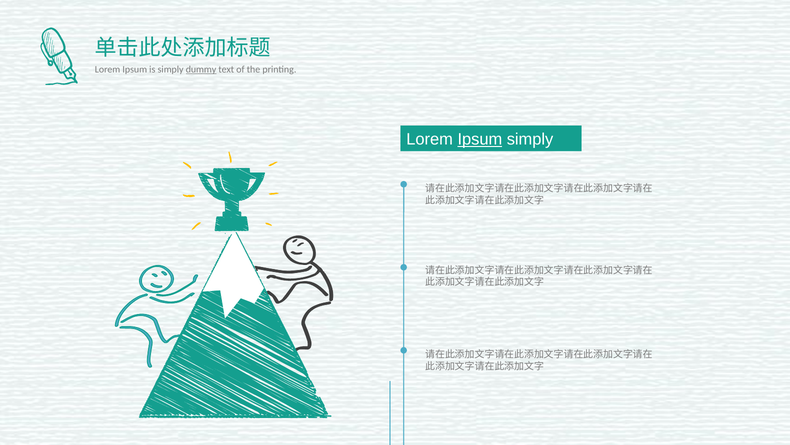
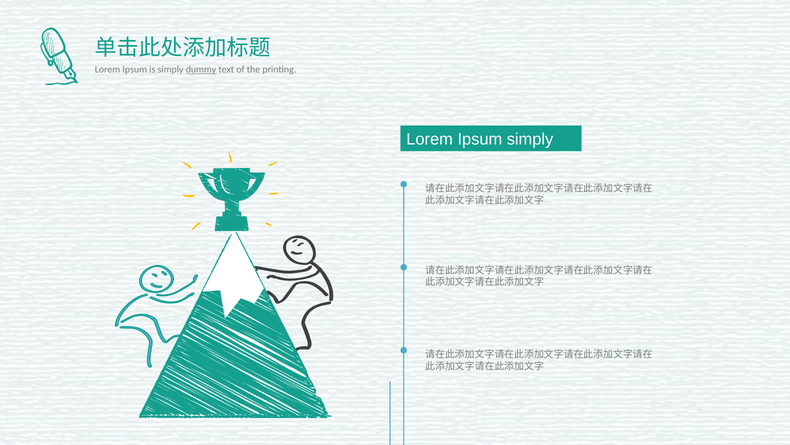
Ipsum at (480, 139) underline: present -> none
